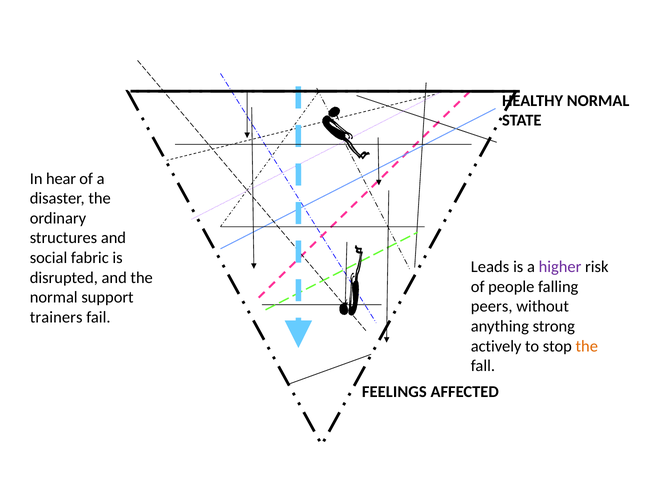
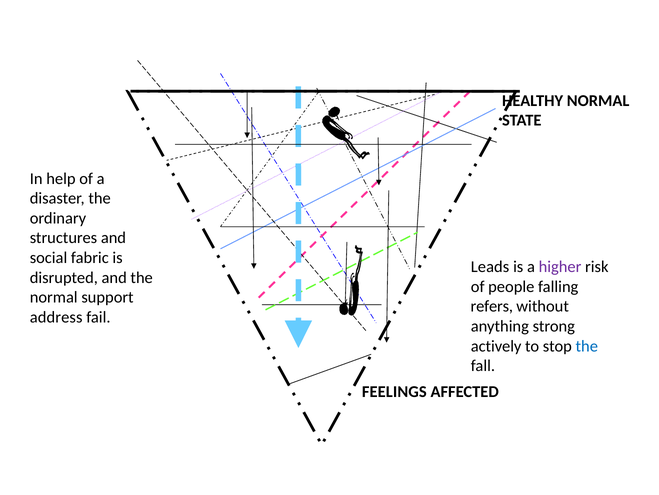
hear: hear -> help
peers: peers -> refers
trainers: trainers -> address
the at (587, 346) colour: orange -> blue
